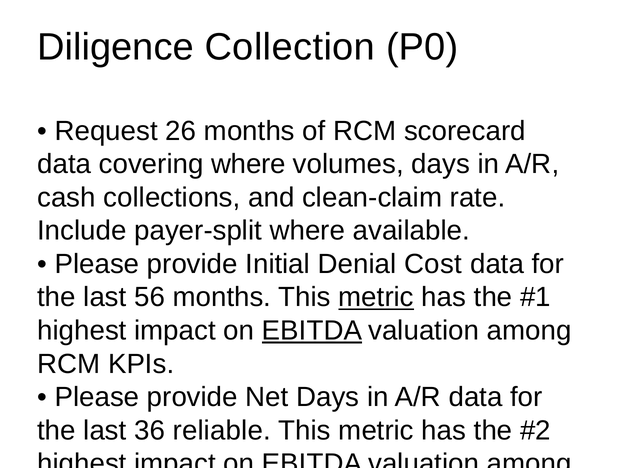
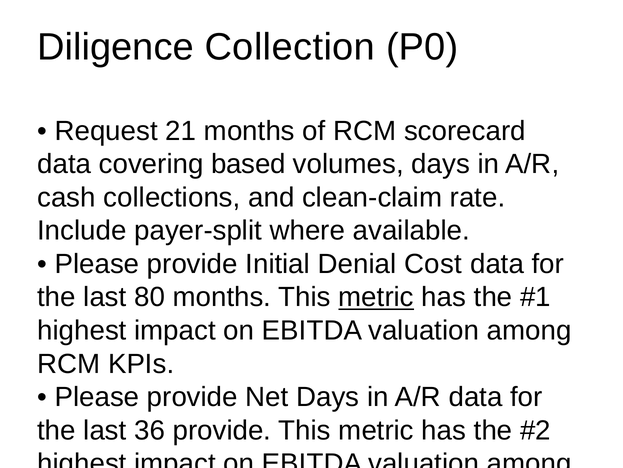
26: 26 -> 21
covering where: where -> based
56: 56 -> 80
EBITDA at (312, 330) underline: present -> none
36 reliable: reliable -> provide
